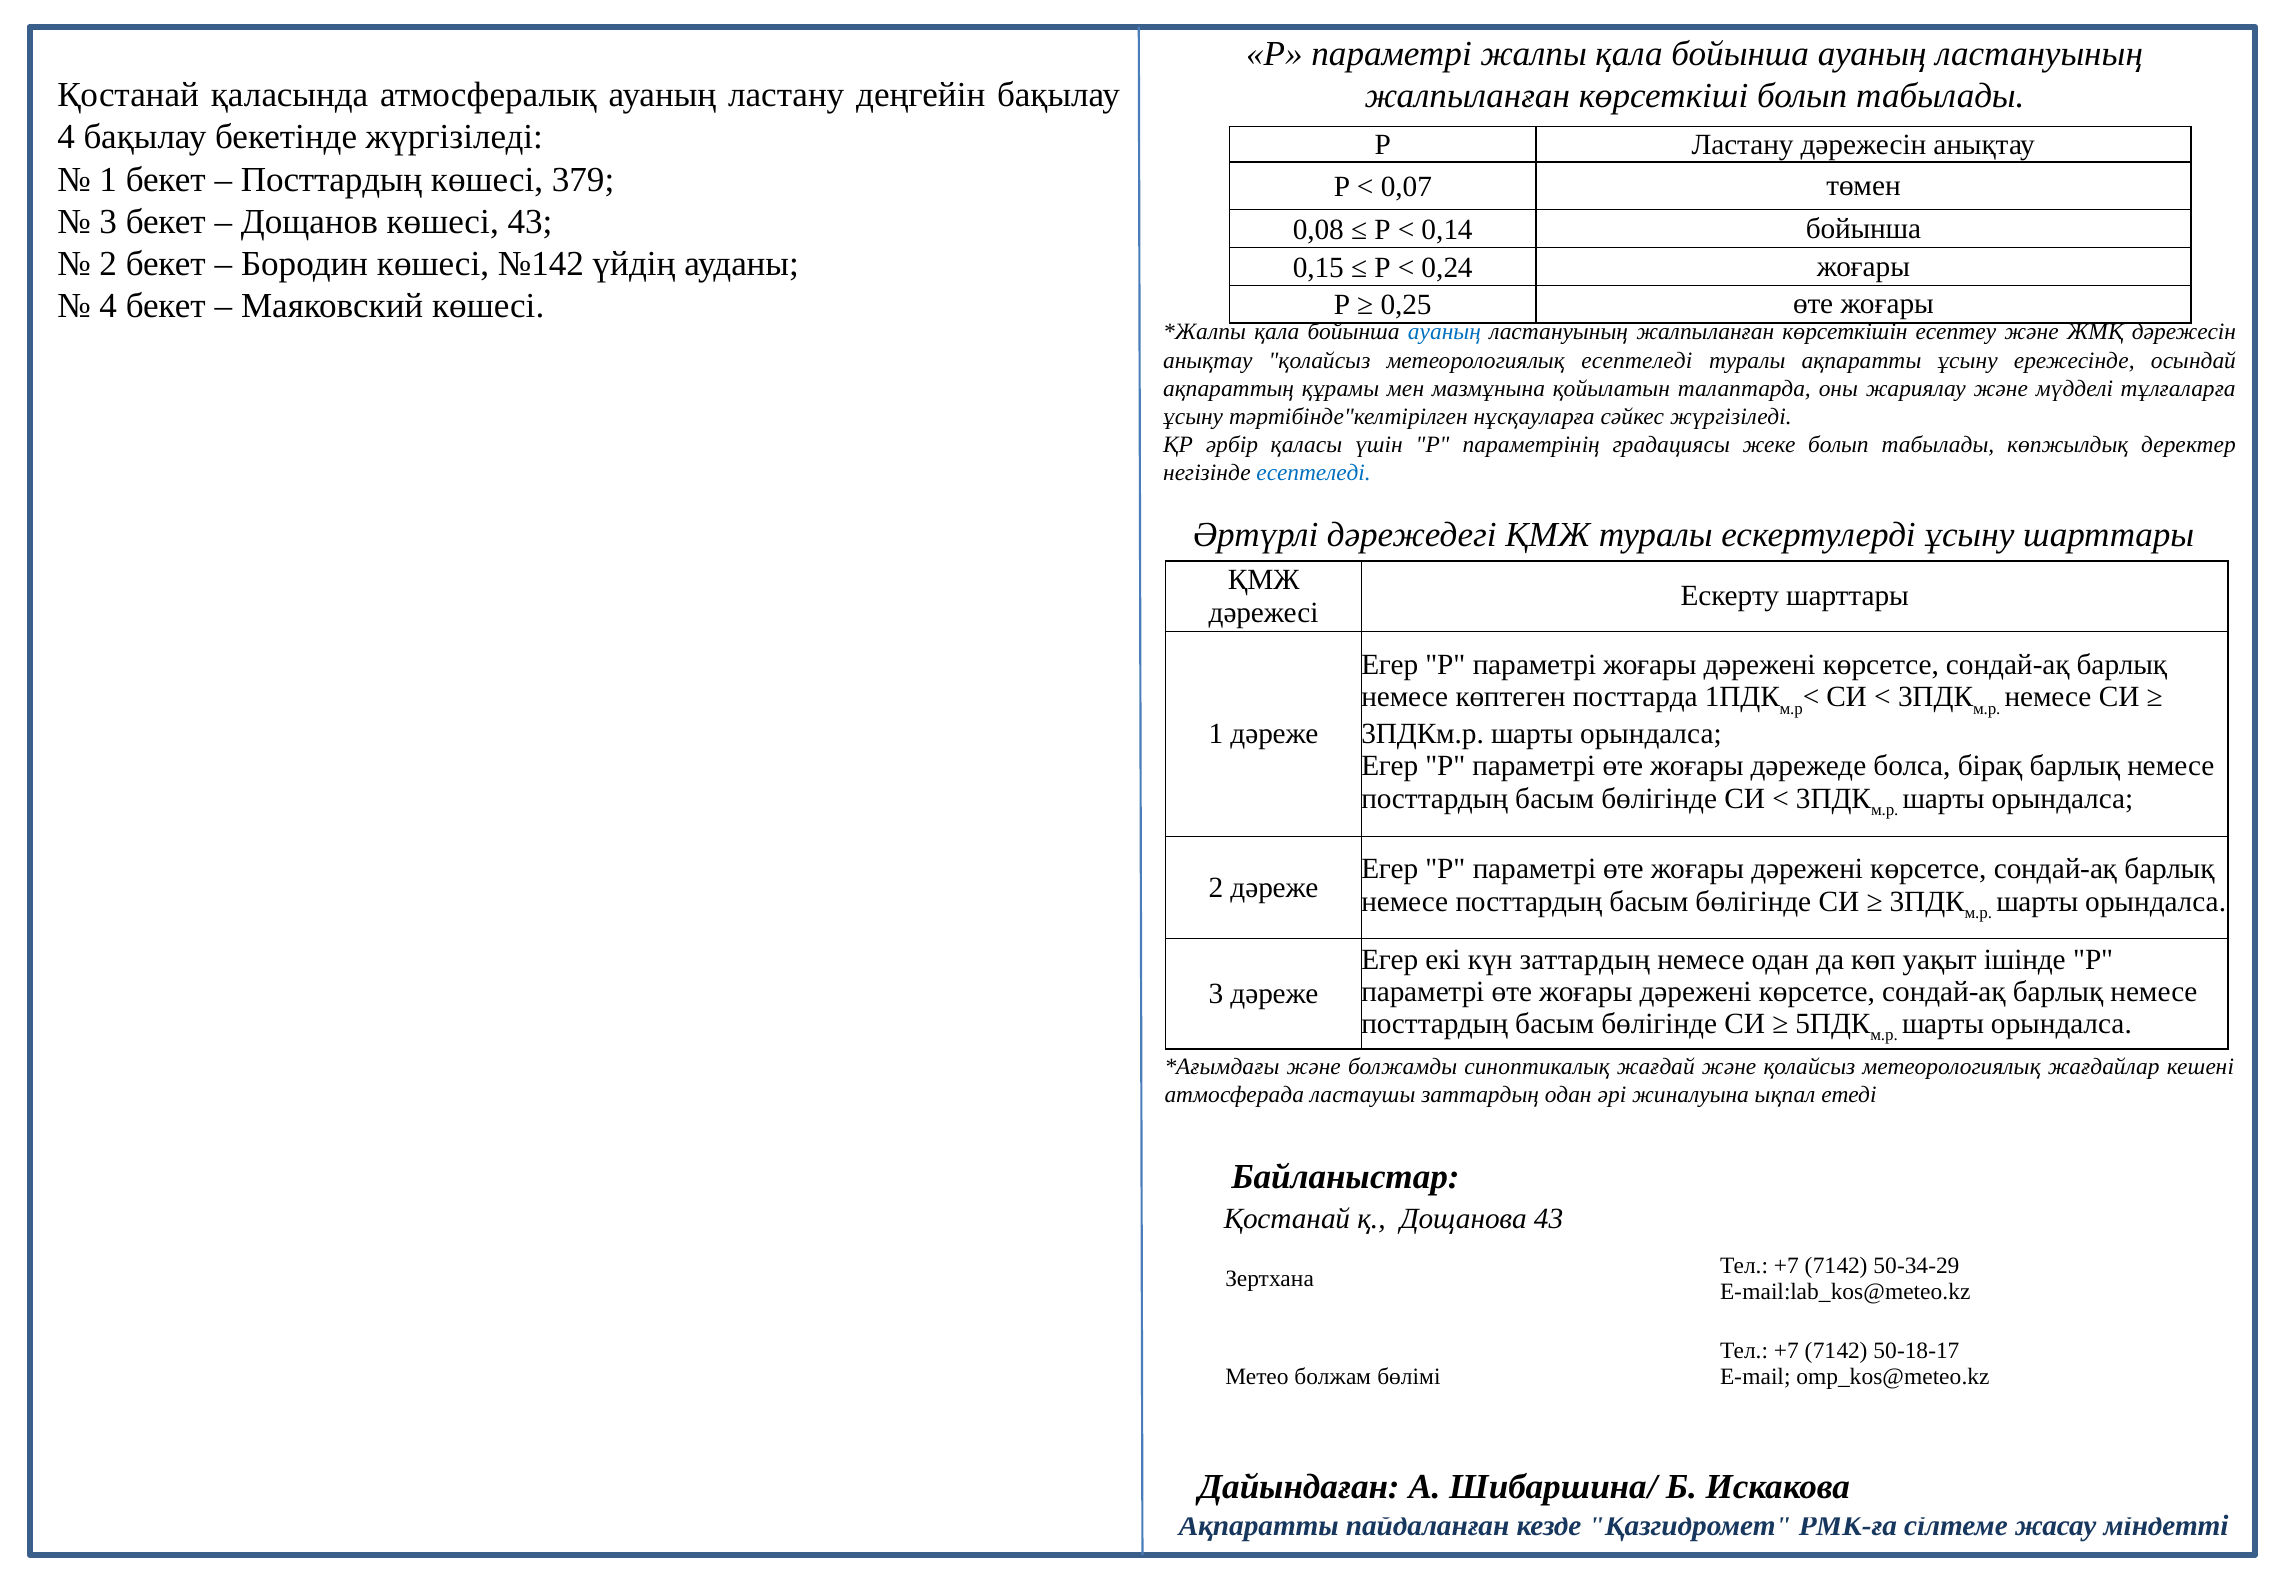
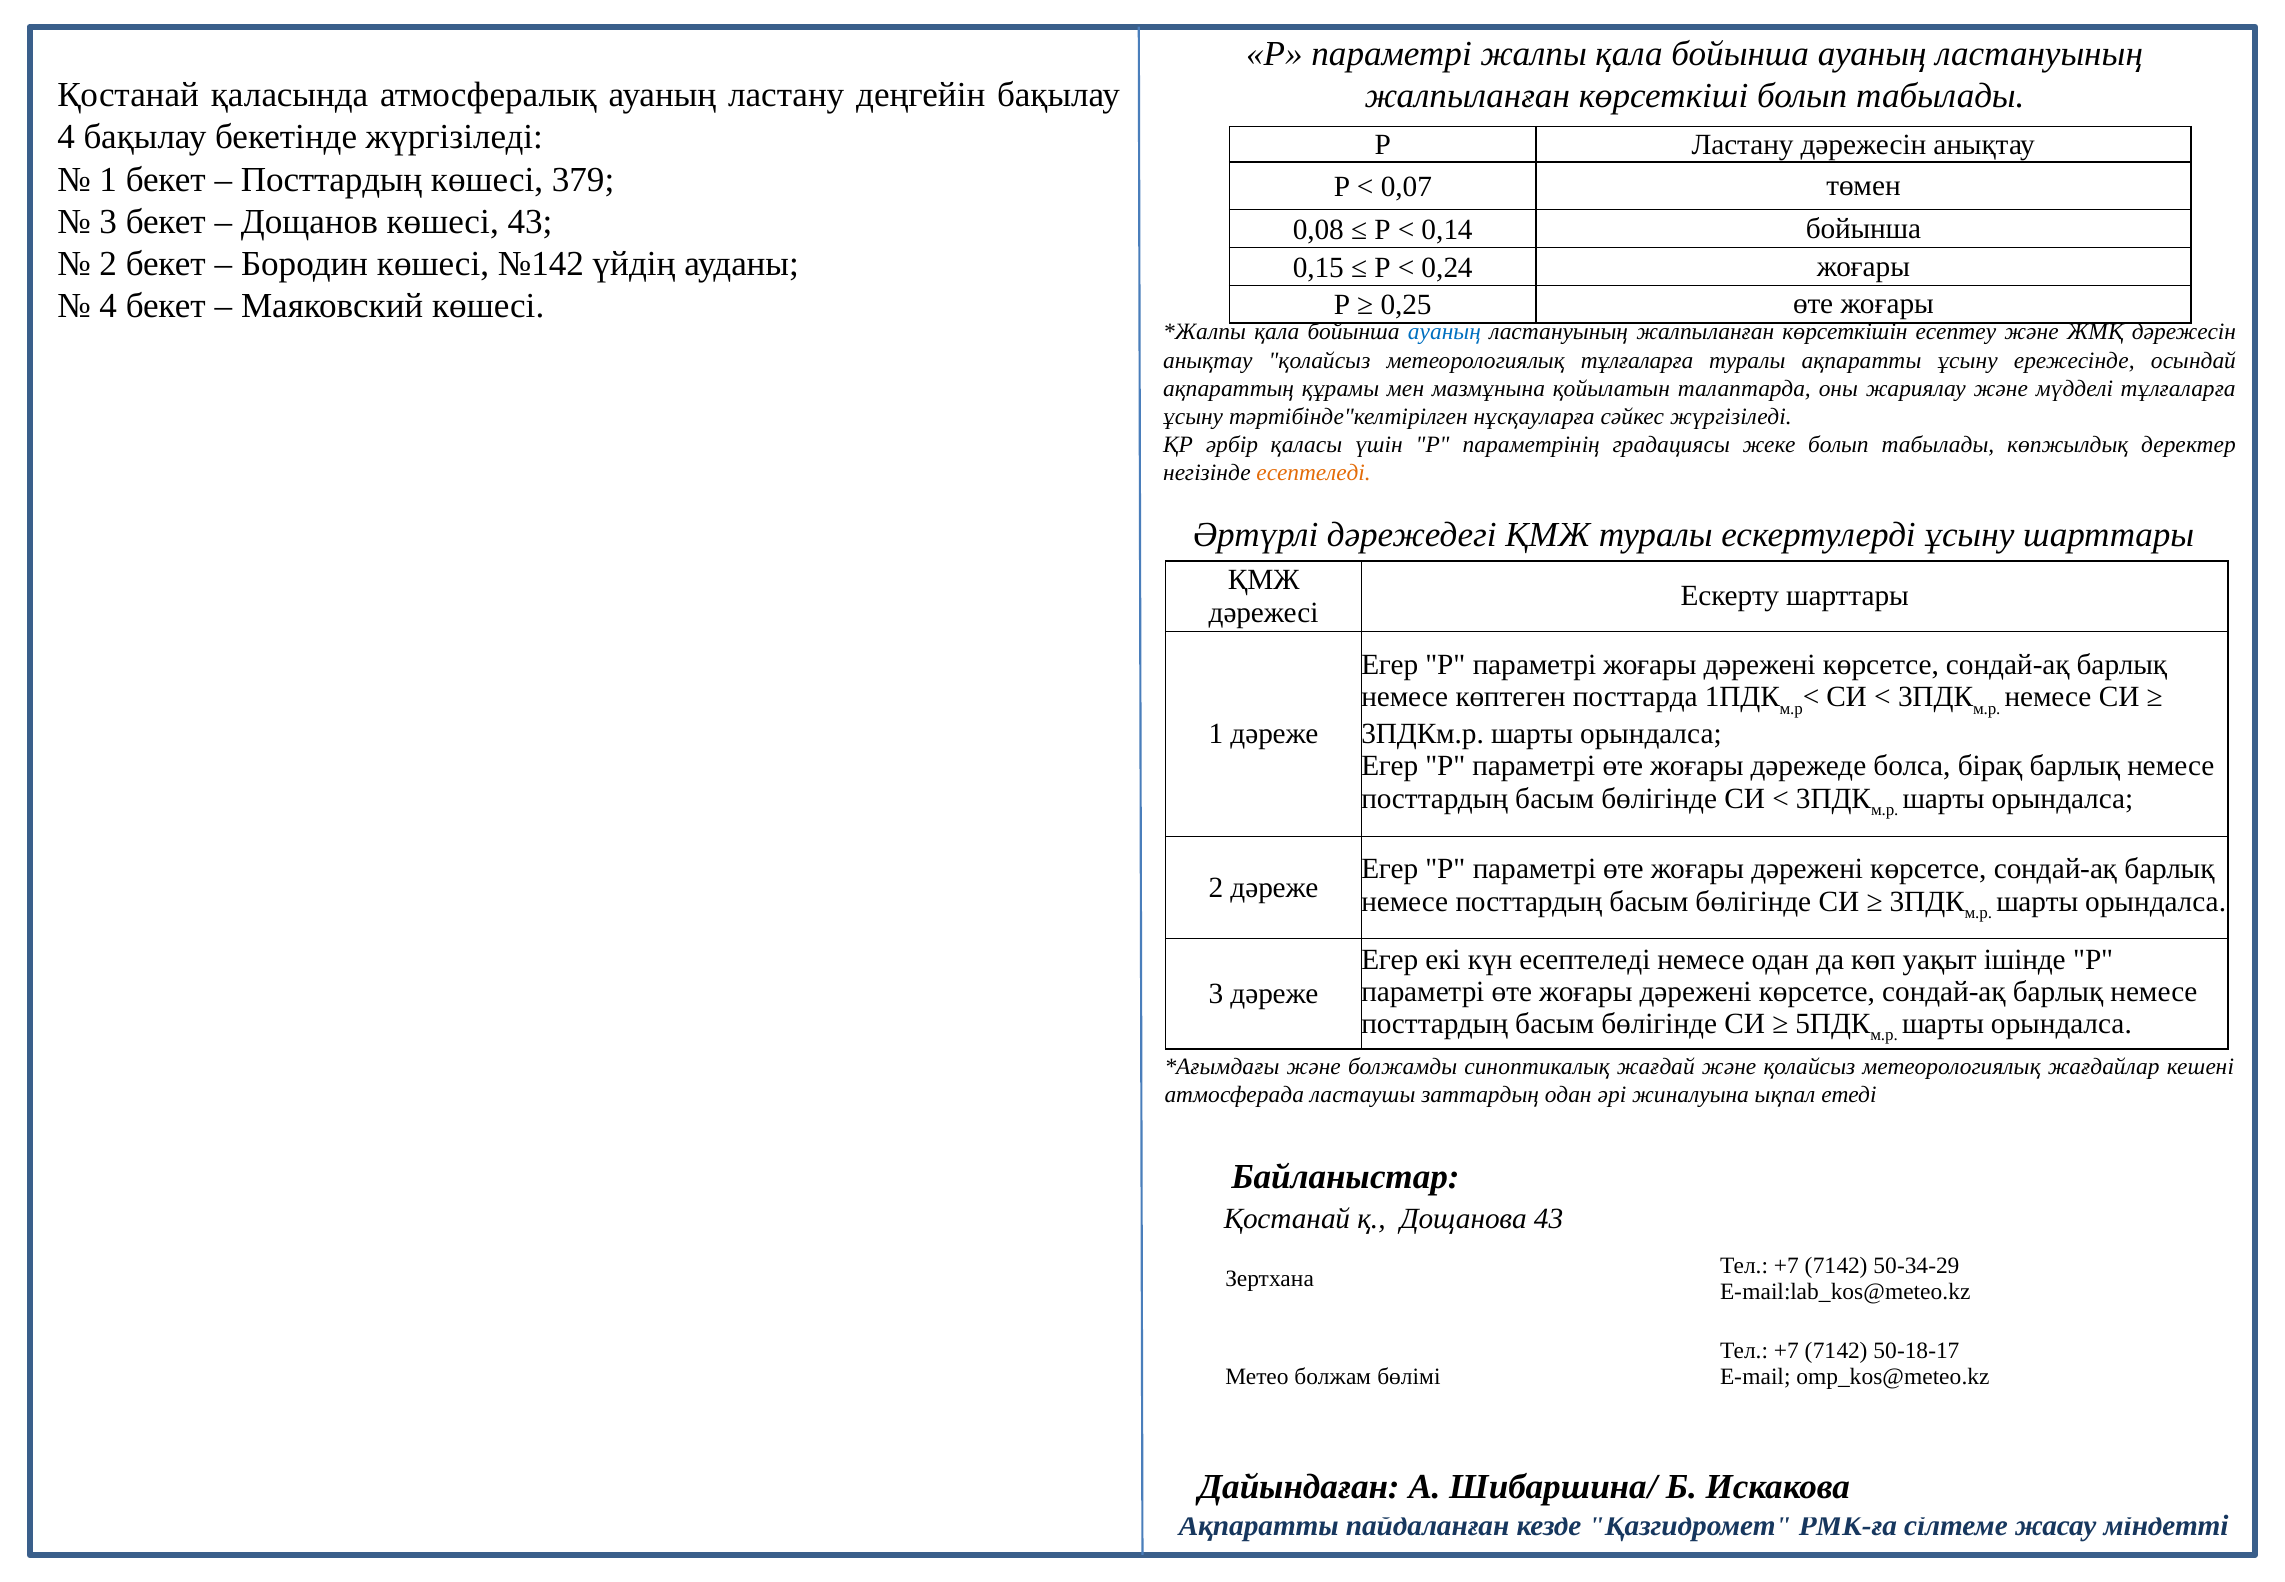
метеорологиялық есептеледі: есептеледі -> тұлғаларға
есептеледі at (1314, 473) colour: blue -> orange
күн заттардың: заттардың -> есептеледі
